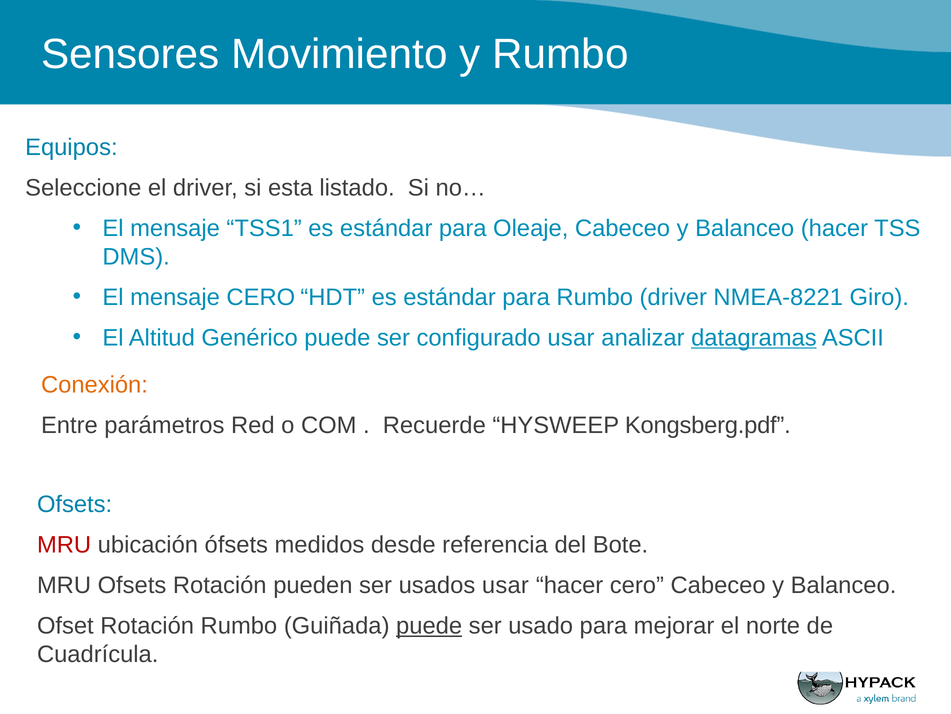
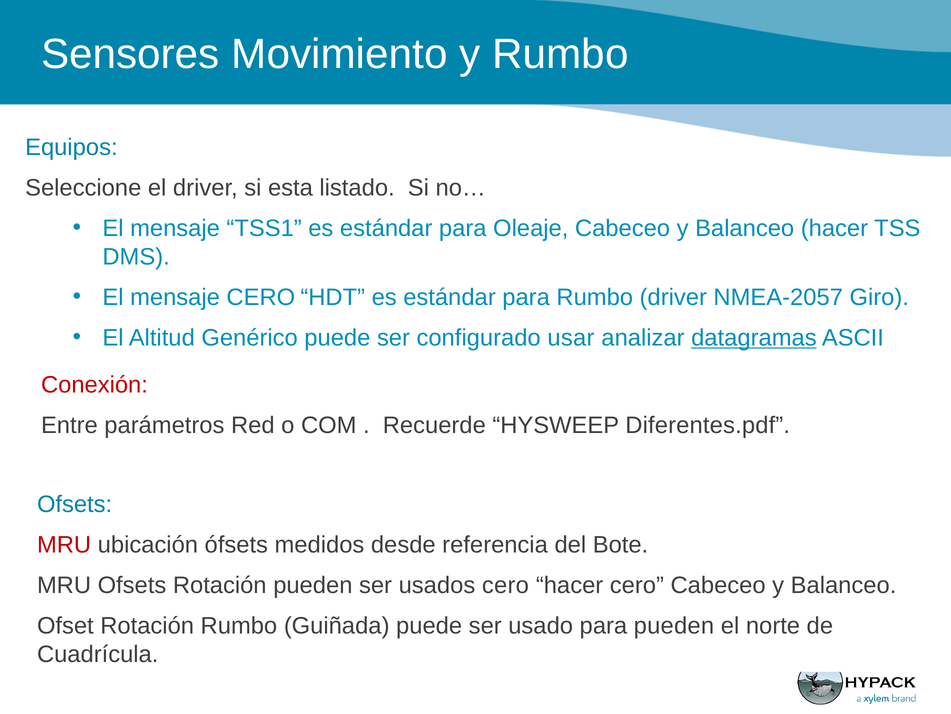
NMEA-8221: NMEA-8221 -> NMEA-2057
Conexión colour: orange -> red
Kongsberg.pdf: Kongsberg.pdf -> Diferentes.pdf
usados usar: usar -> cero
puede at (429, 625) underline: present -> none
para mejorar: mejorar -> pueden
